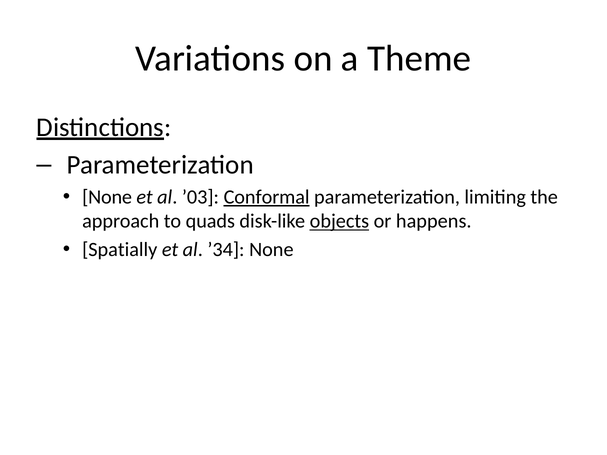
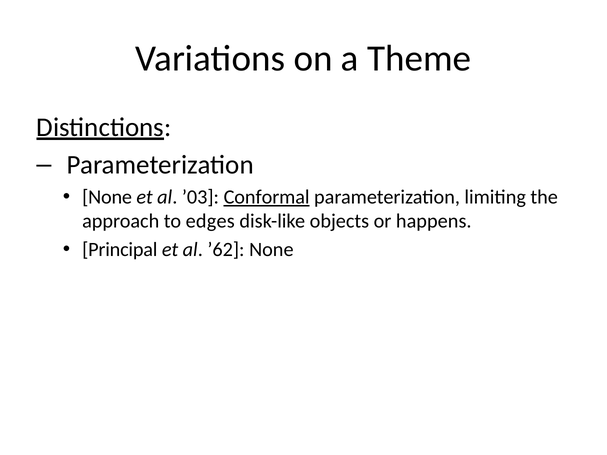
quads: quads -> edges
objects underline: present -> none
Spatially: Spatially -> Principal
’34: ’34 -> ’62
